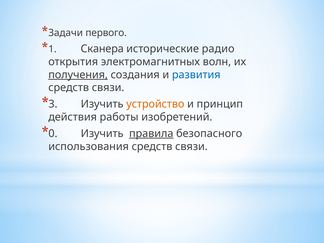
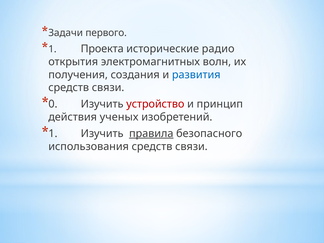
Сканера: Сканера -> Проекта
получения underline: present -> none
3: 3 -> 0
устройство colour: orange -> red
работы: работы -> ученых
0 at (53, 134): 0 -> 1
